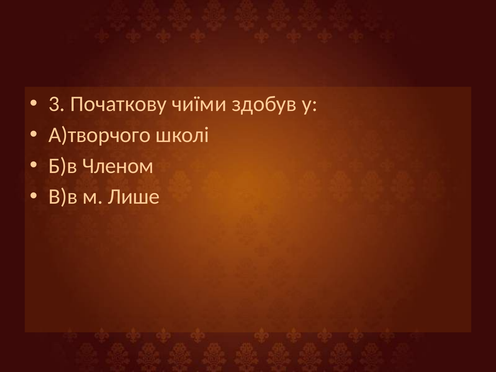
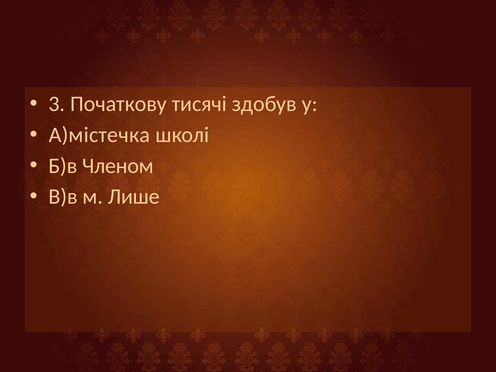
чиїми: чиїми -> тисячі
А)творчого: А)творчого -> А)містечка
